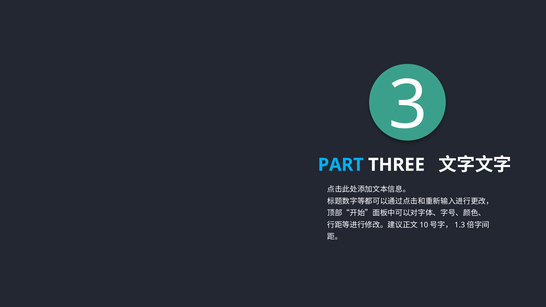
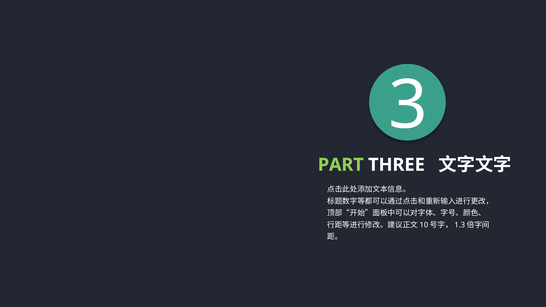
PART colour: light blue -> light green
